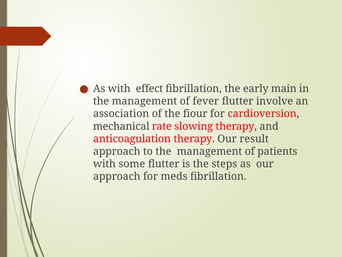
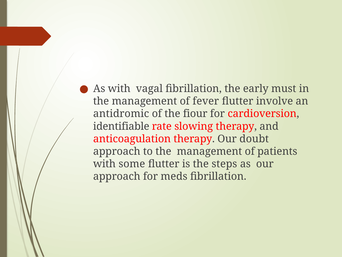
effect: effect -> vagal
main: main -> must
association: association -> antidromic
mechanical: mechanical -> identifiable
result: result -> doubt
